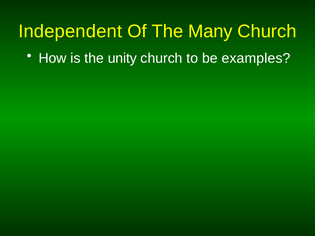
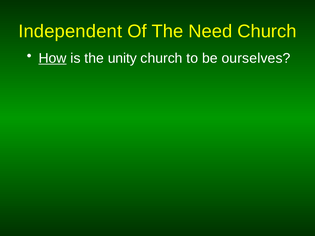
Many: Many -> Need
How underline: none -> present
examples: examples -> ourselves
